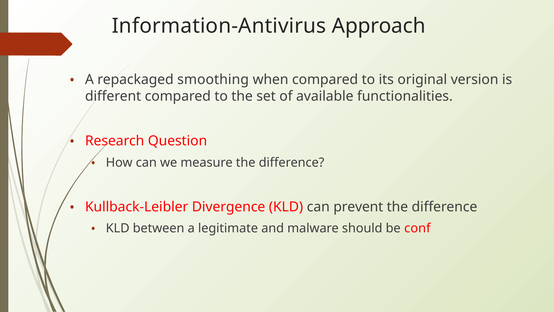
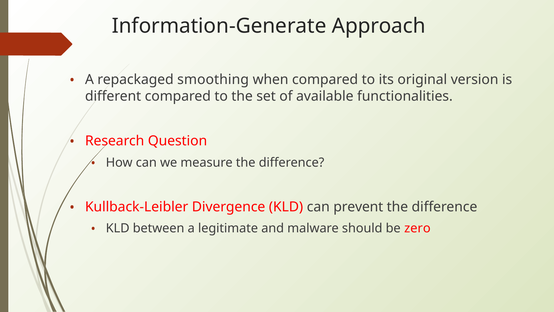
Information-Antivirus: Information-Antivirus -> Information-Generate
conf: conf -> zero
